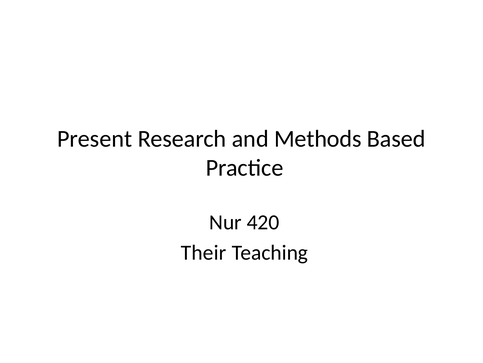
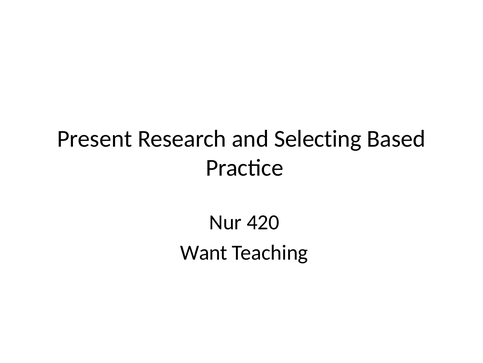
Methods: Methods -> Selecting
Their: Their -> Want
